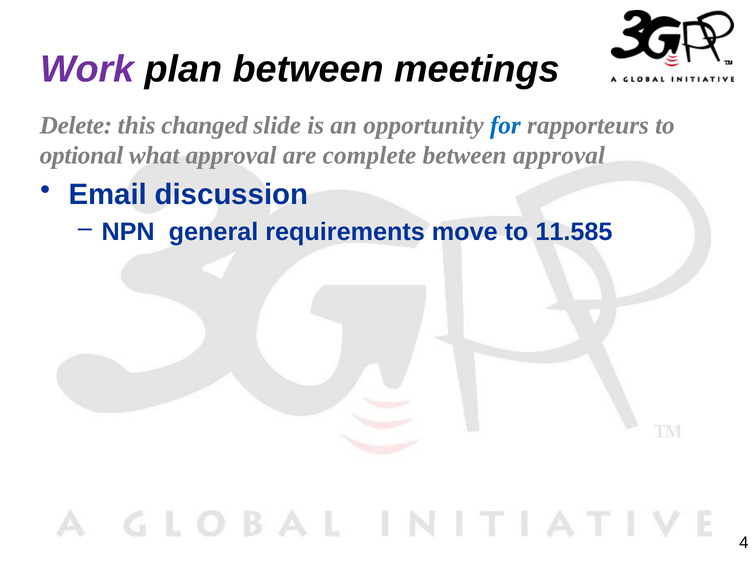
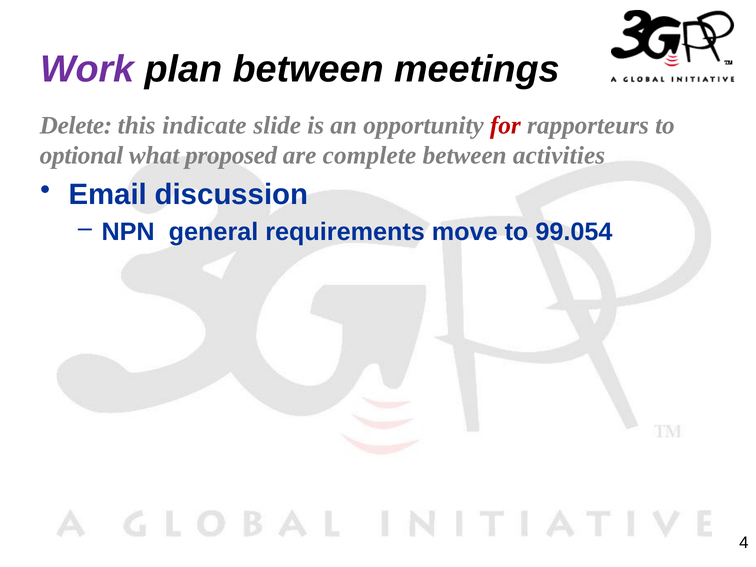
changed: changed -> indicate
for colour: blue -> red
what approval: approval -> proposed
between approval: approval -> activities
11.585: 11.585 -> 99.054
